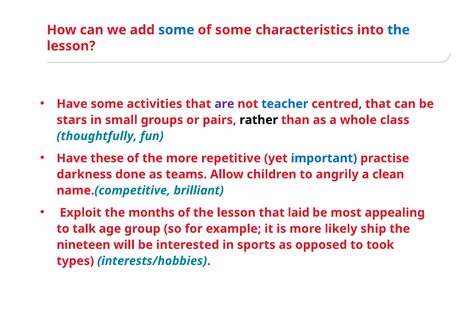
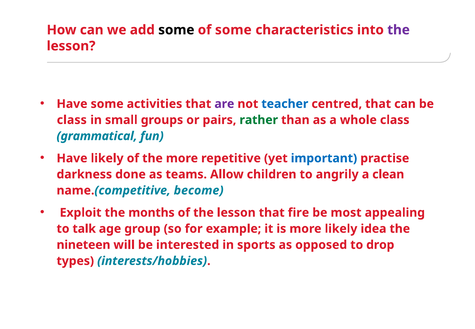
some at (176, 30) colour: blue -> black
the at (399, 30) colour: blue -> purple
stars at (72, 120): stars -> class
rather colour: black -> green
thoughtfully: thoughtfully -> grammatical
Have these: these -> likely
brilliant: brilliant -> become
laid: laid -> fire
ship: ship -> idea
took: took -> drop
